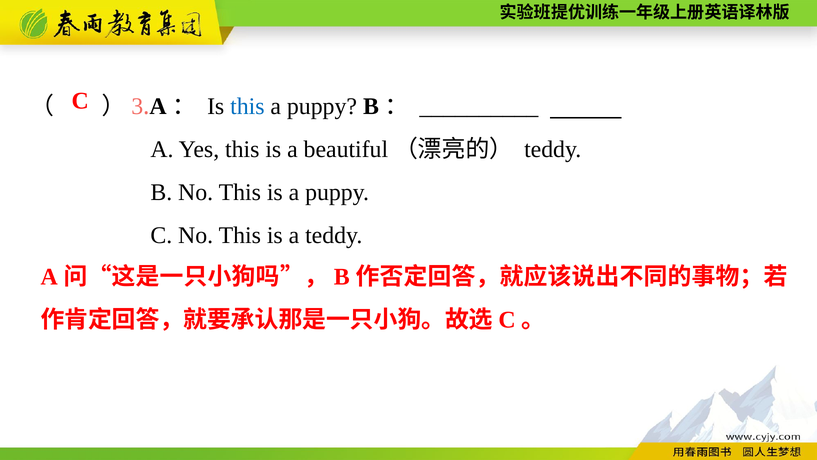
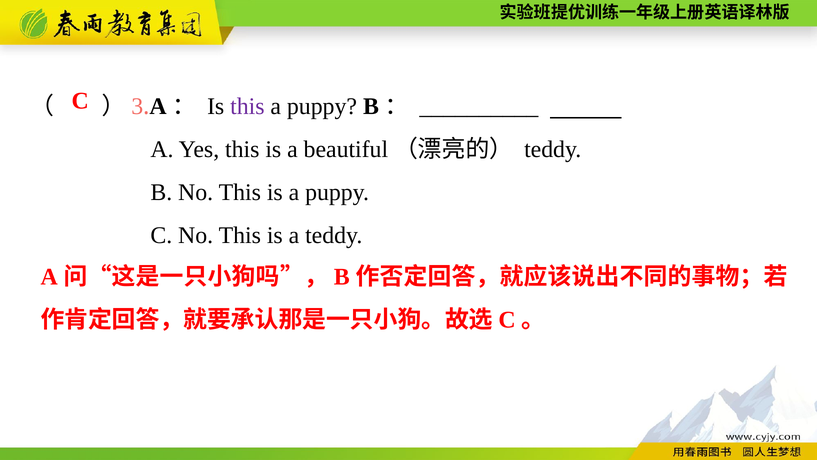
this at (247, 106) colour: blue -> purple
